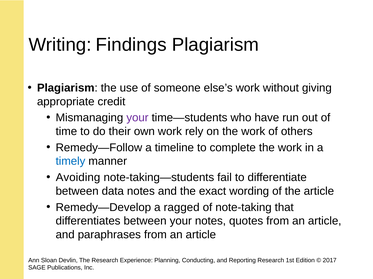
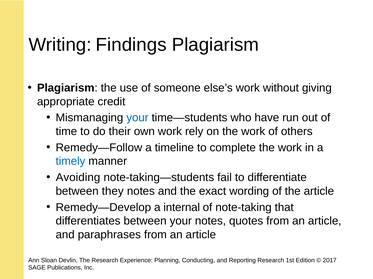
your at (137, 118) colour: purple -> blue
data: data -> they
ragged: ragged -> internal
